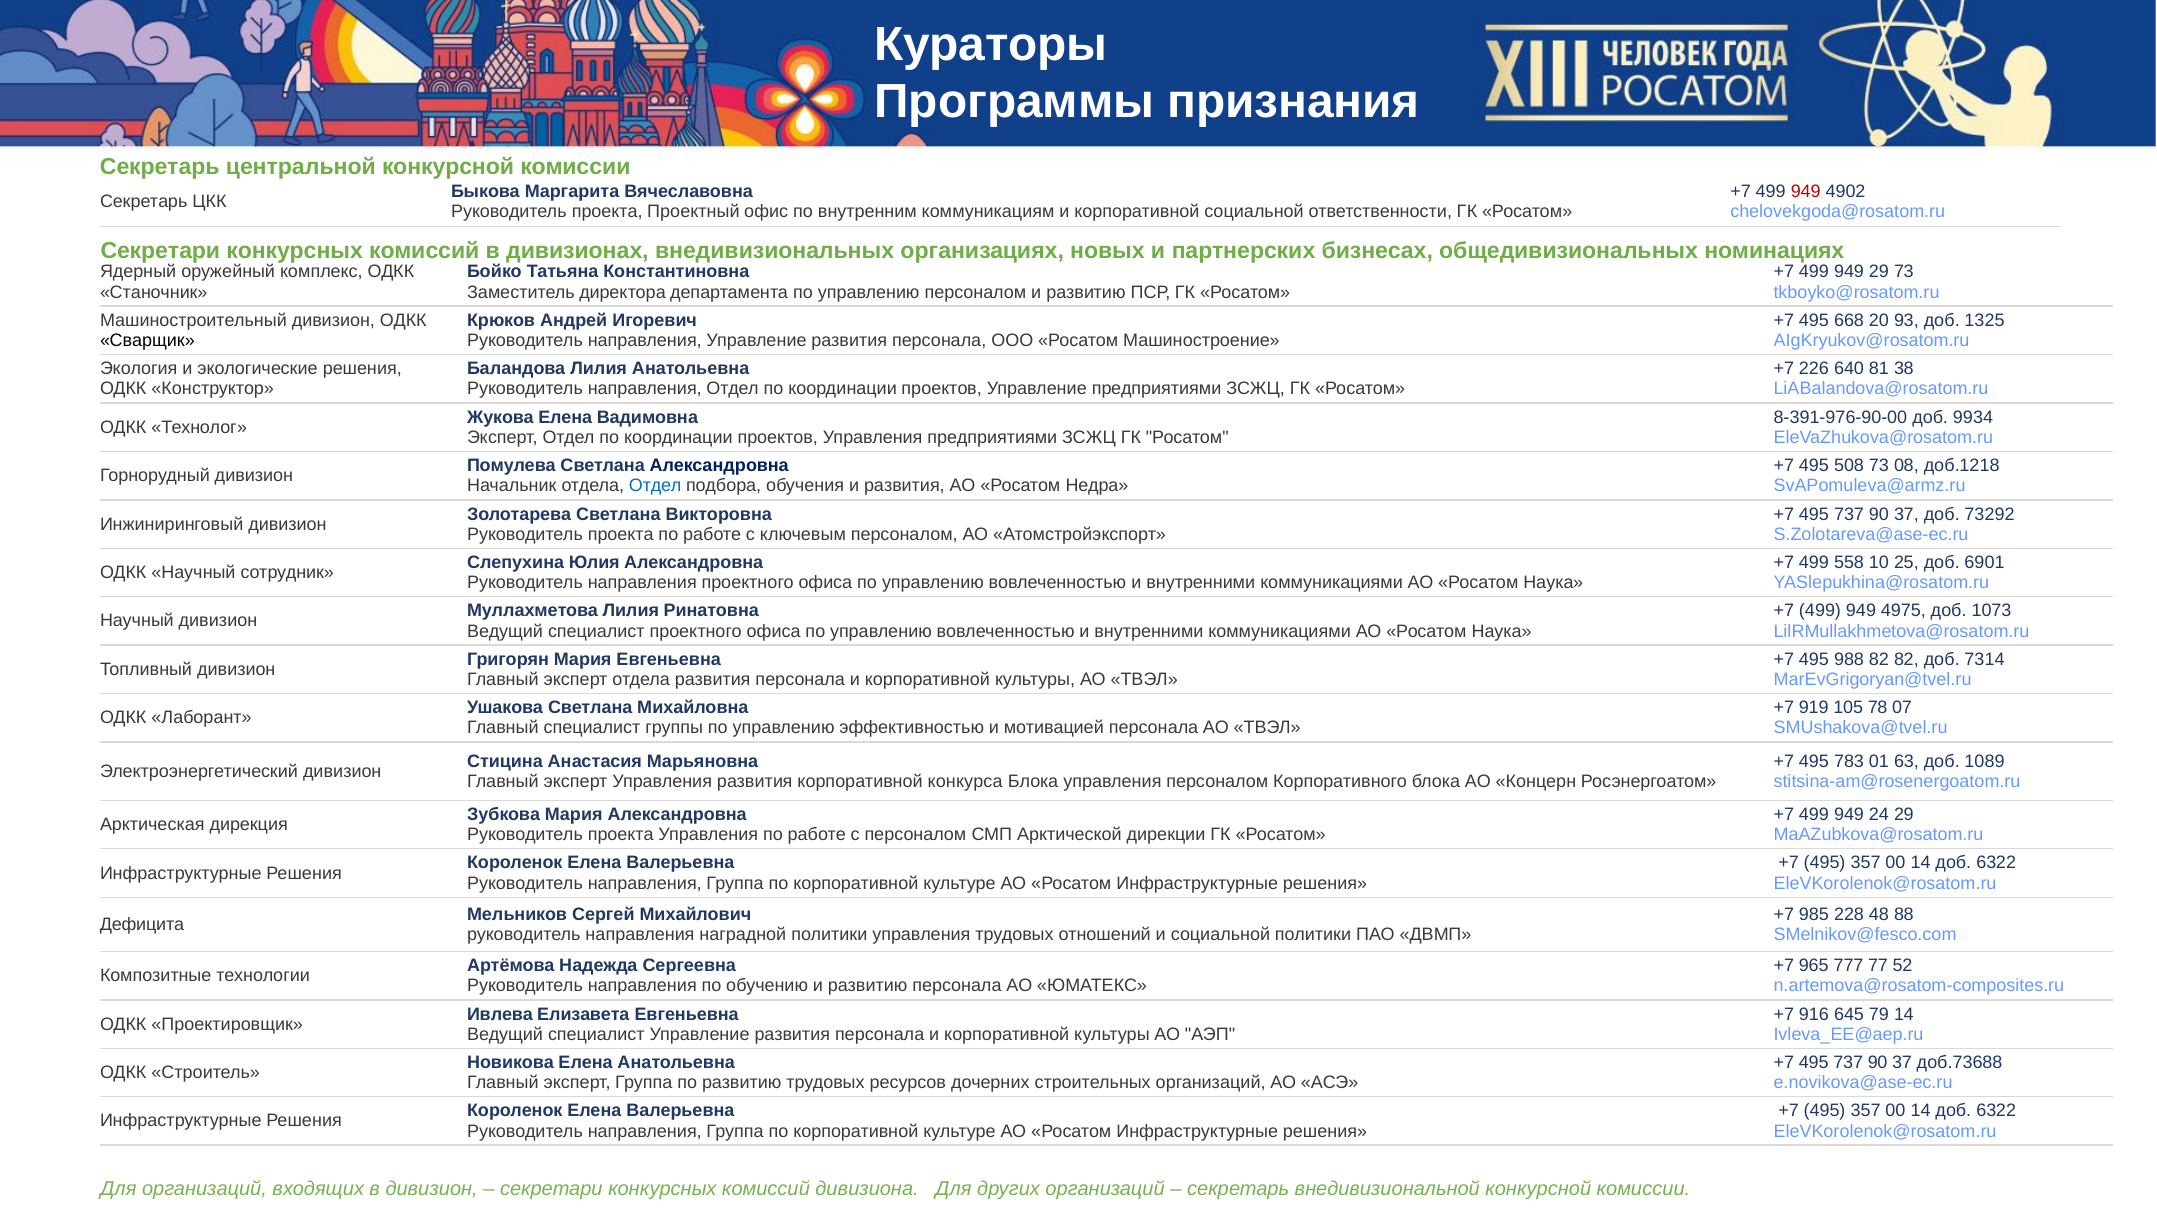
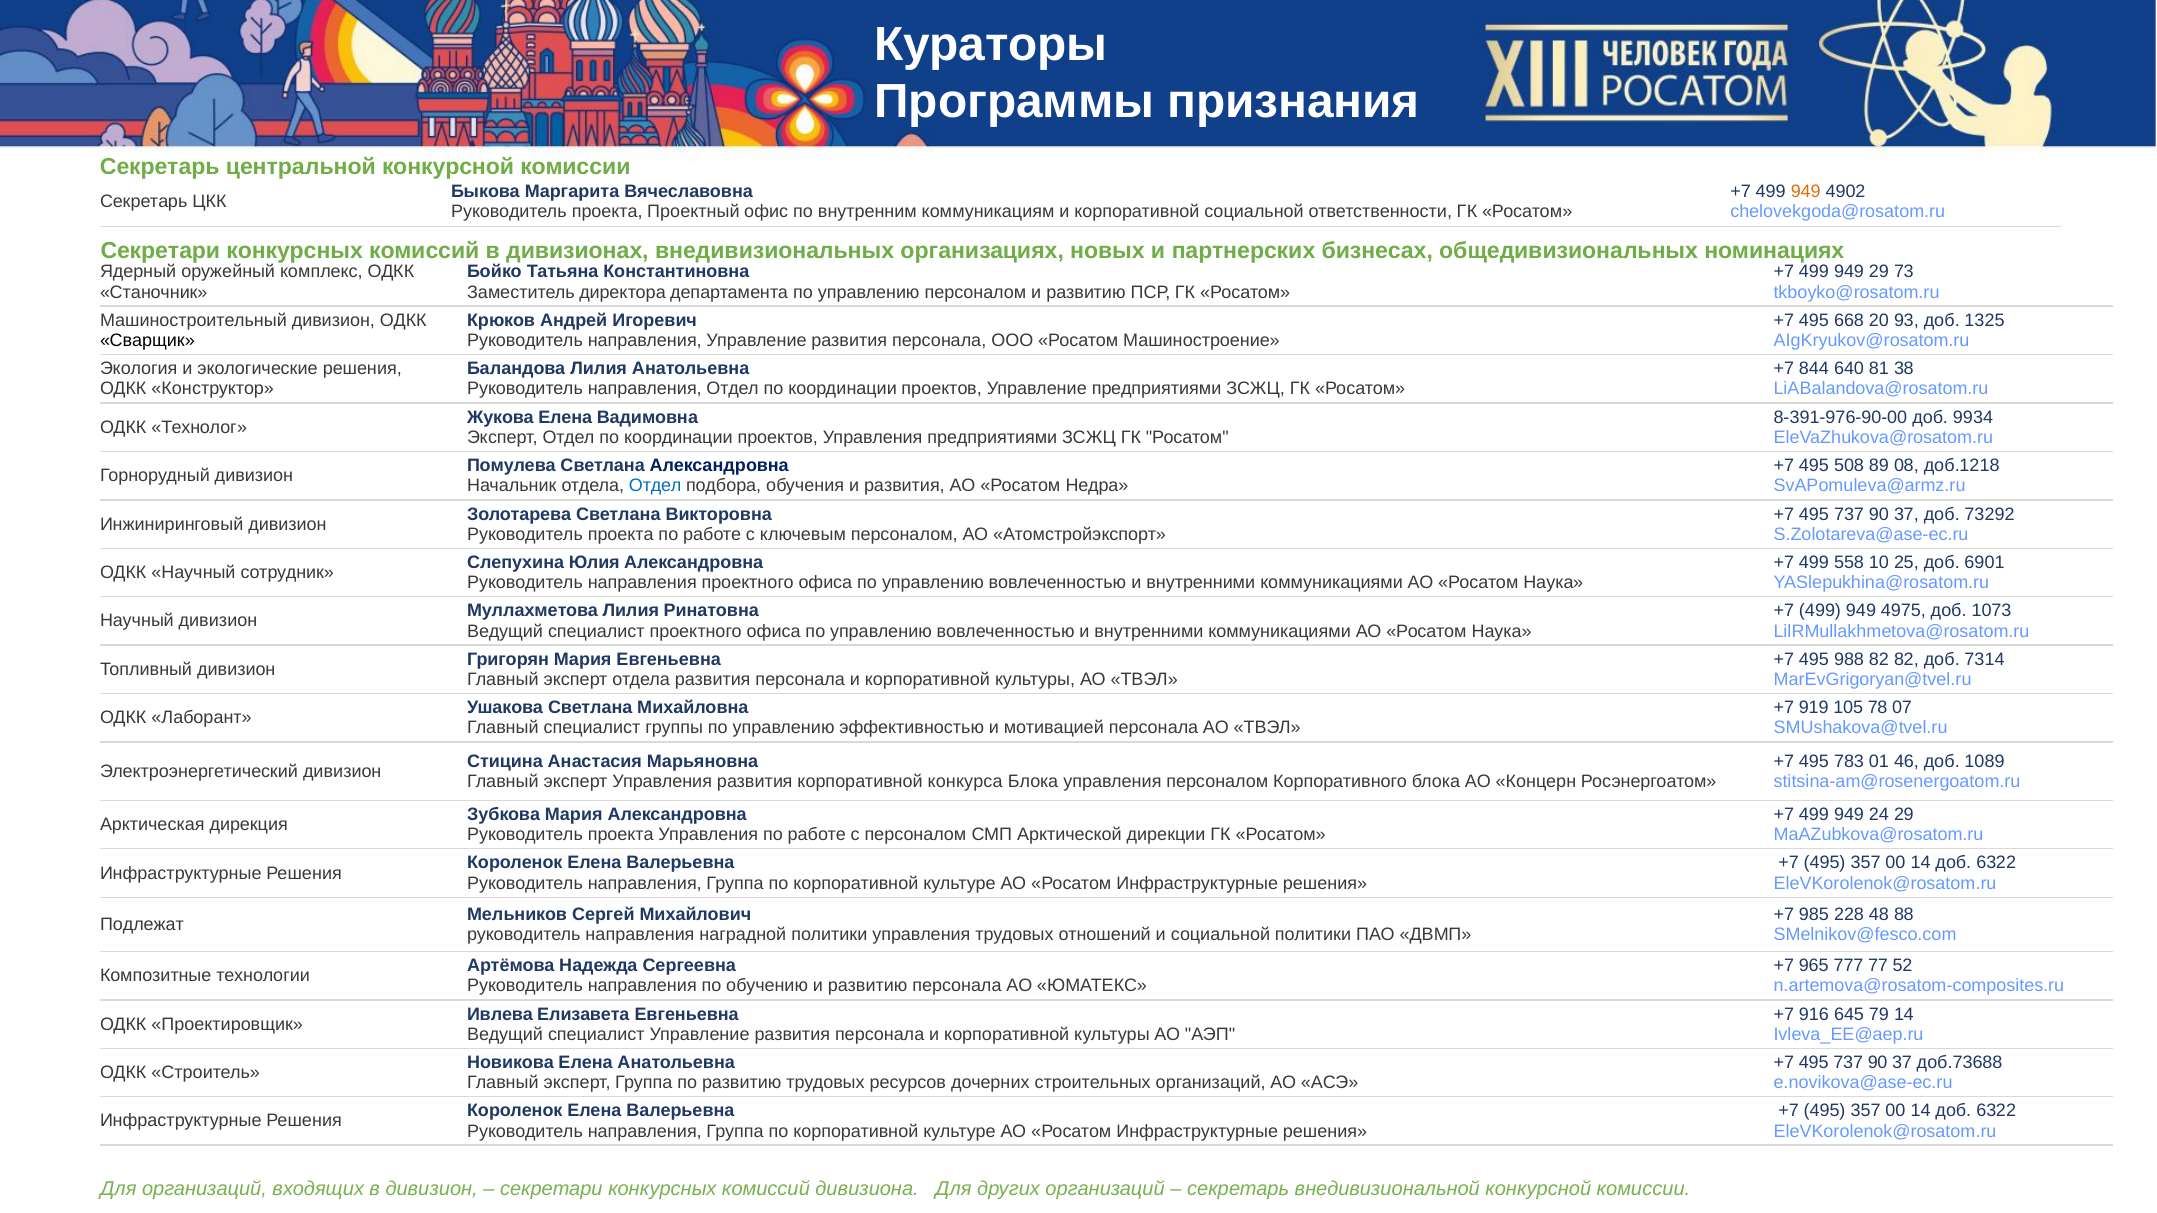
949 at (1806, 192) colour: red -> orange
226: 226 -> 844
508 73: 73 -> 89
63: 63 -> 46
Дефицита: Дефицита -> Подлежат
